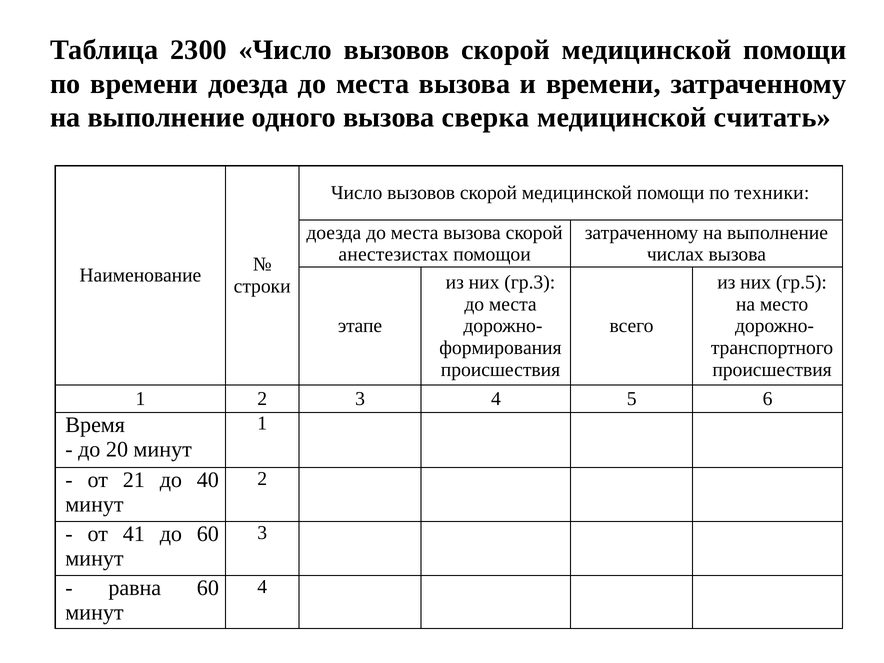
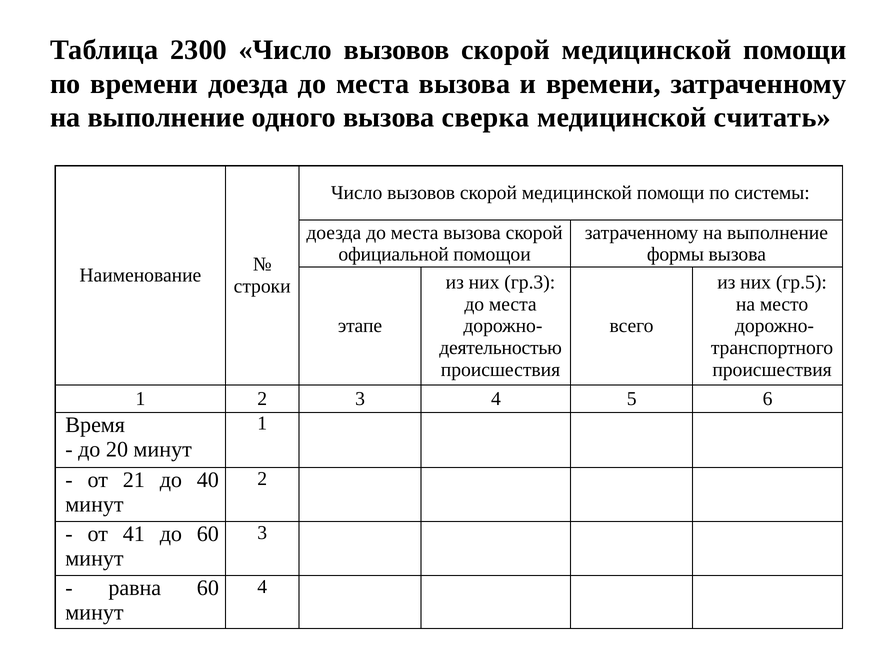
техники: техники -> системы
анестезистах: анестезистах -> официальной
числах: числах -> формы
формирования: формирования -> деятельностью
